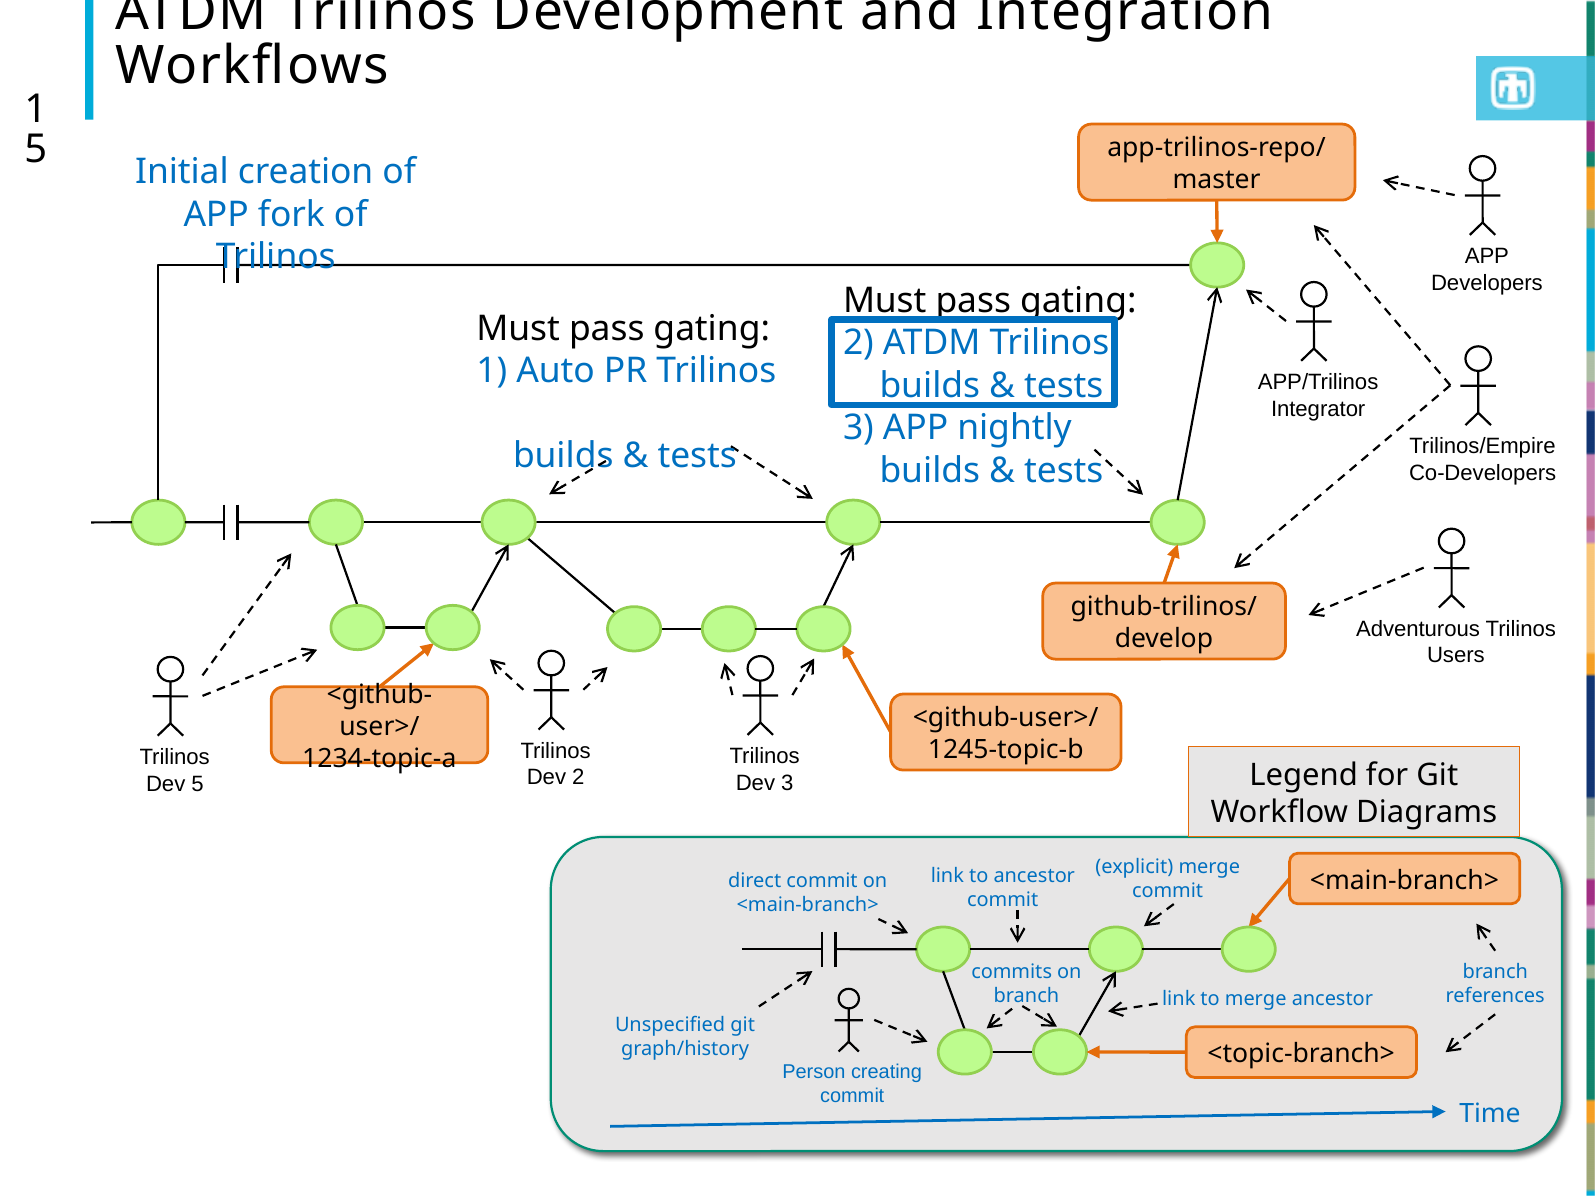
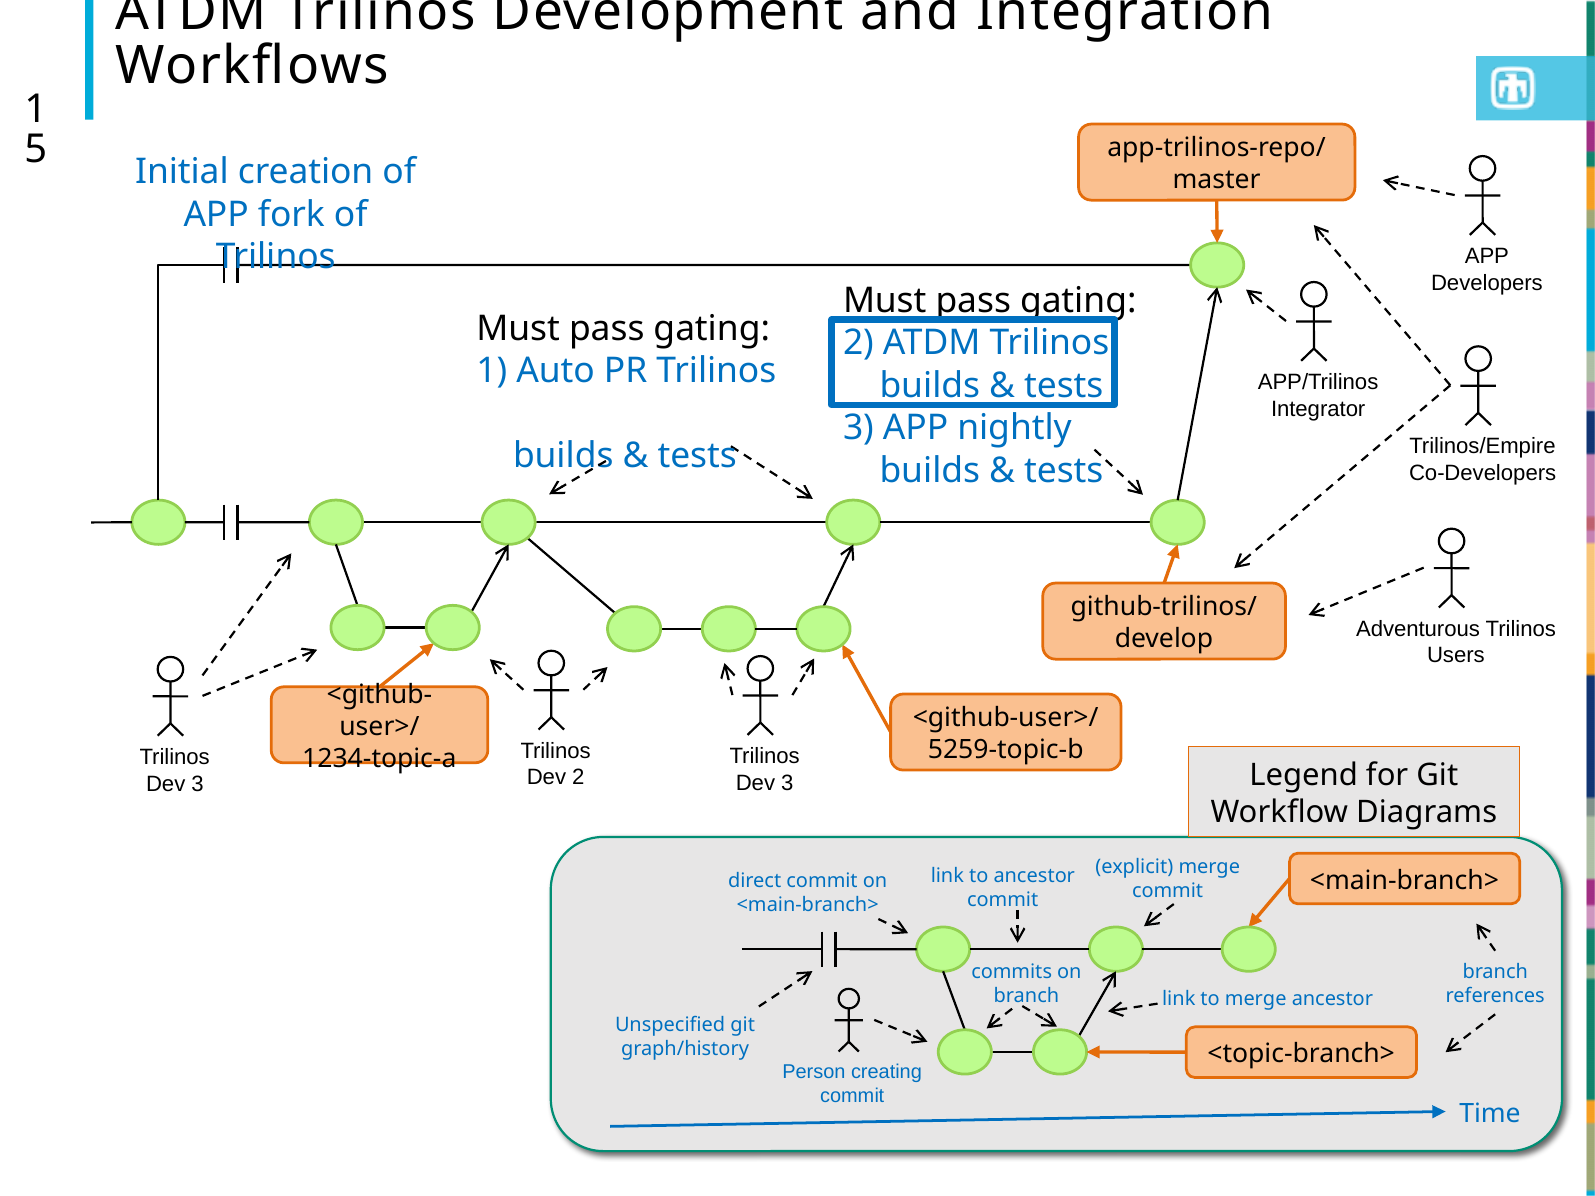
1245-topic-b: 1245-topic-b -> 5259-topic-b
5 at (197, 784): 5 -> 3
